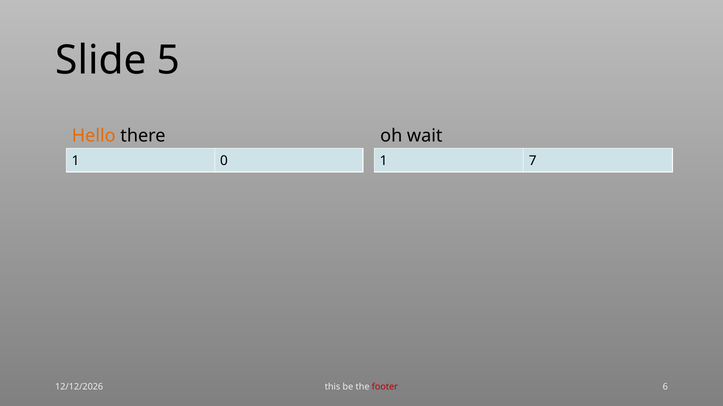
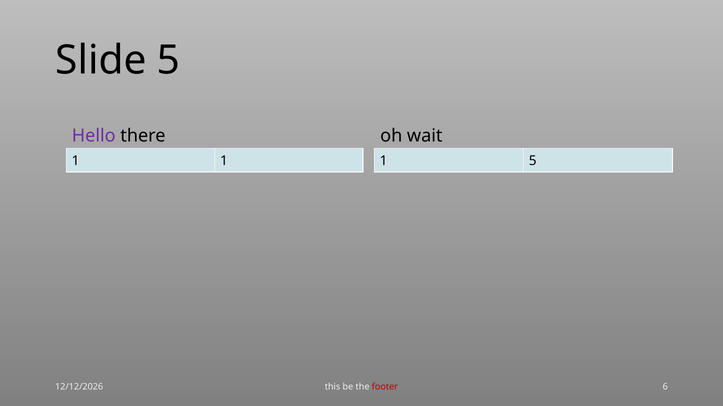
Hello colour: orange -> purple
1 0: 0 -> 1
1 7: 7 -> 5
